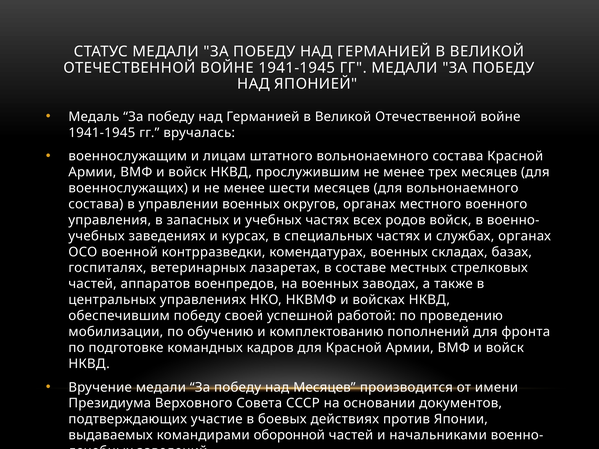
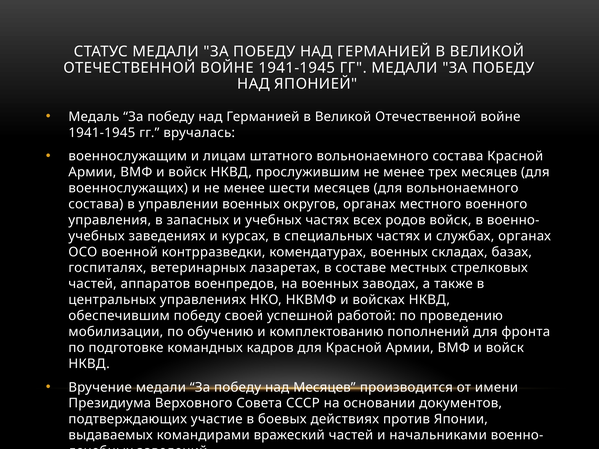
оборонной: оборонной -> вражеский
